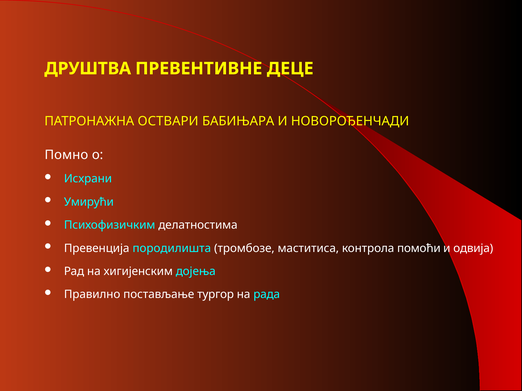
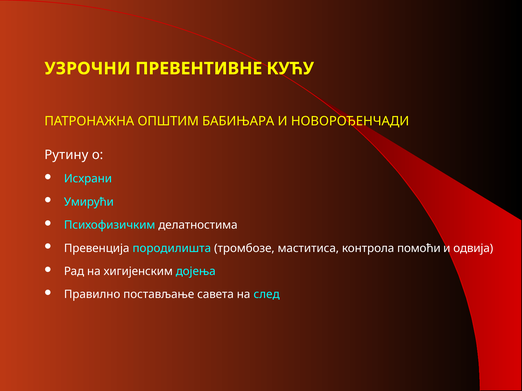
ДРУШТВА: ДРУШТВА -> УЗРОЧНИ
ДЕЦЕ: ДЕЦЕ -> КУЋУ
ОСТВАРИ: ОСТВАРИ -> ОПШТИМ
Помно: Помно -> Рутину
тургор: тургор -> савета
рада: рада -> след
